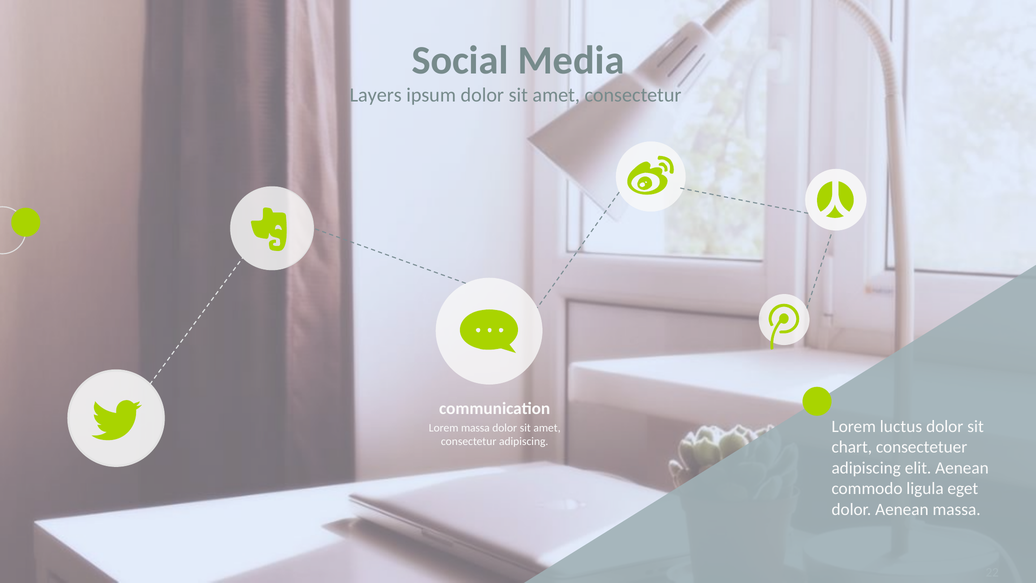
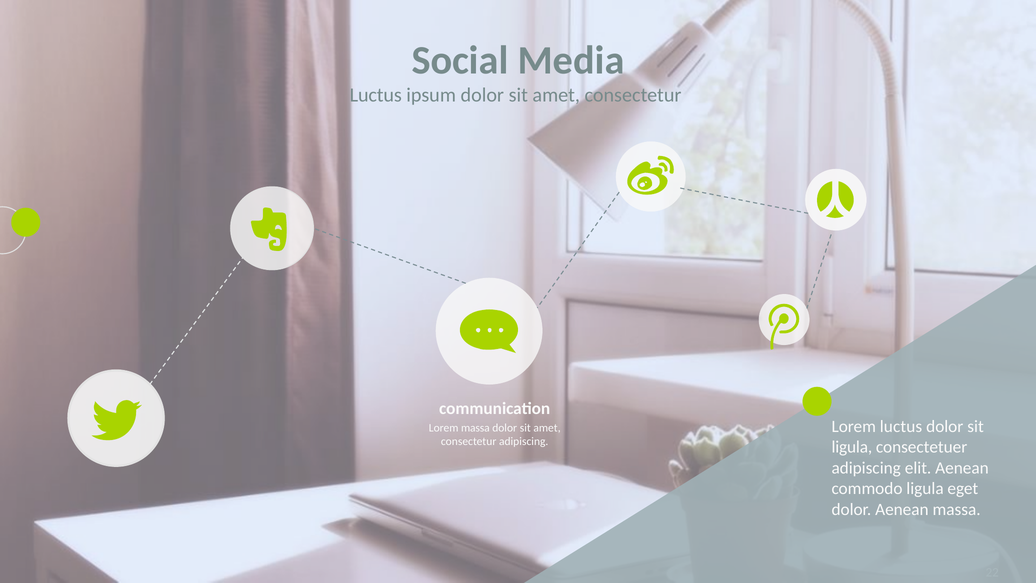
Layers at (376, 95): Layers -> Luctus
chart at (852, 447): chart -> ligula
